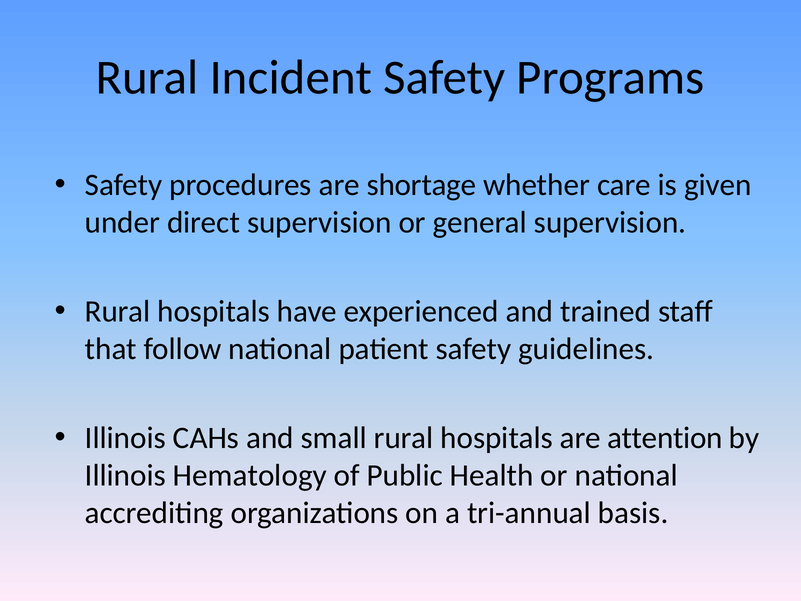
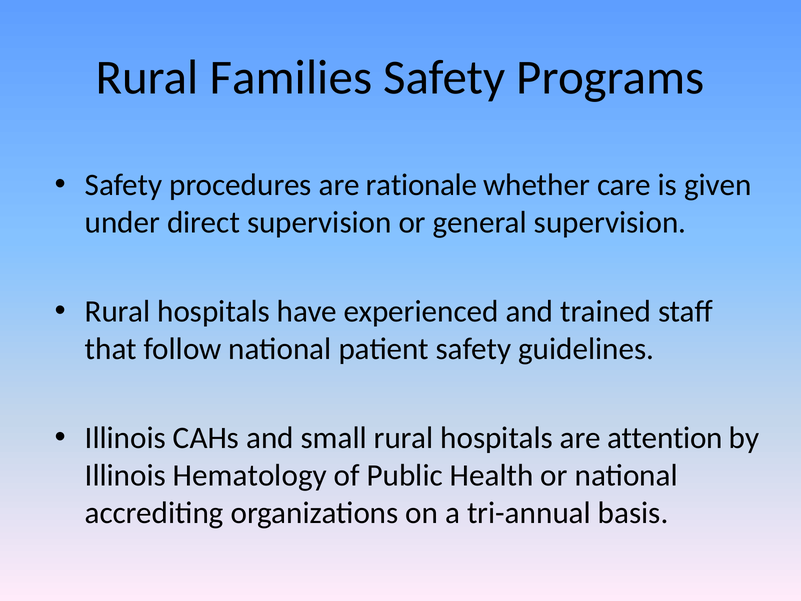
Incident: Incident -> Families
shortage: shortage -> rationale
